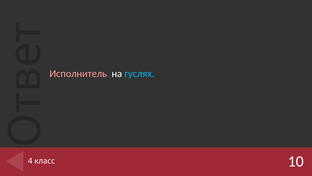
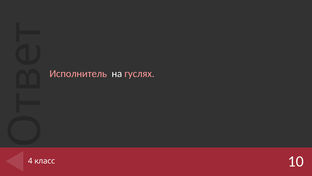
гуслях colour: light blue -> pink
